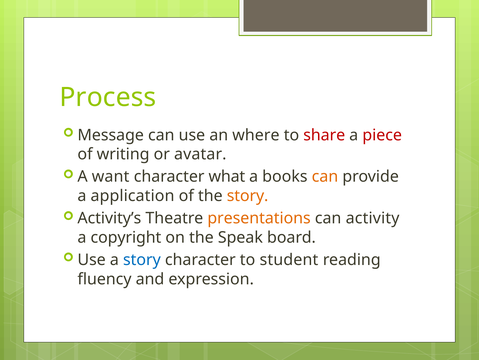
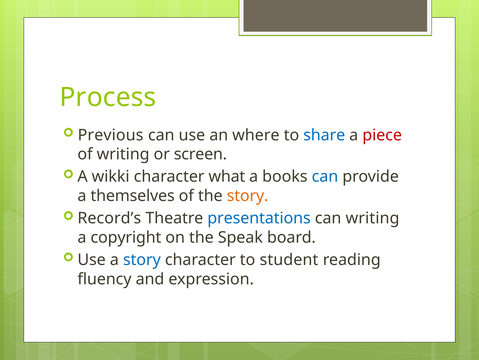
Message: Message -> Previous
share colour: red -> blue
avatar: avatar -> screen
want: want -> wikki
can at (325, 176) colour: orange -> blue
application: application -> themselves
Activity’s: Activity’s -> Record’s
presentations colour: orange -> blue
can activity: activity -> writing
